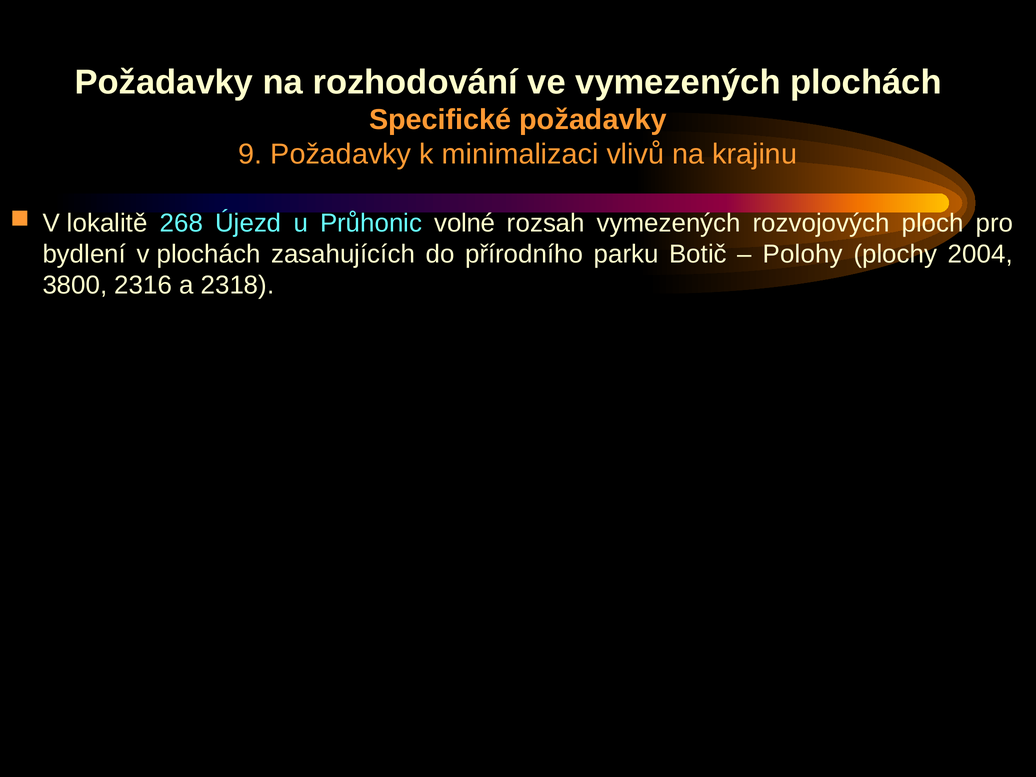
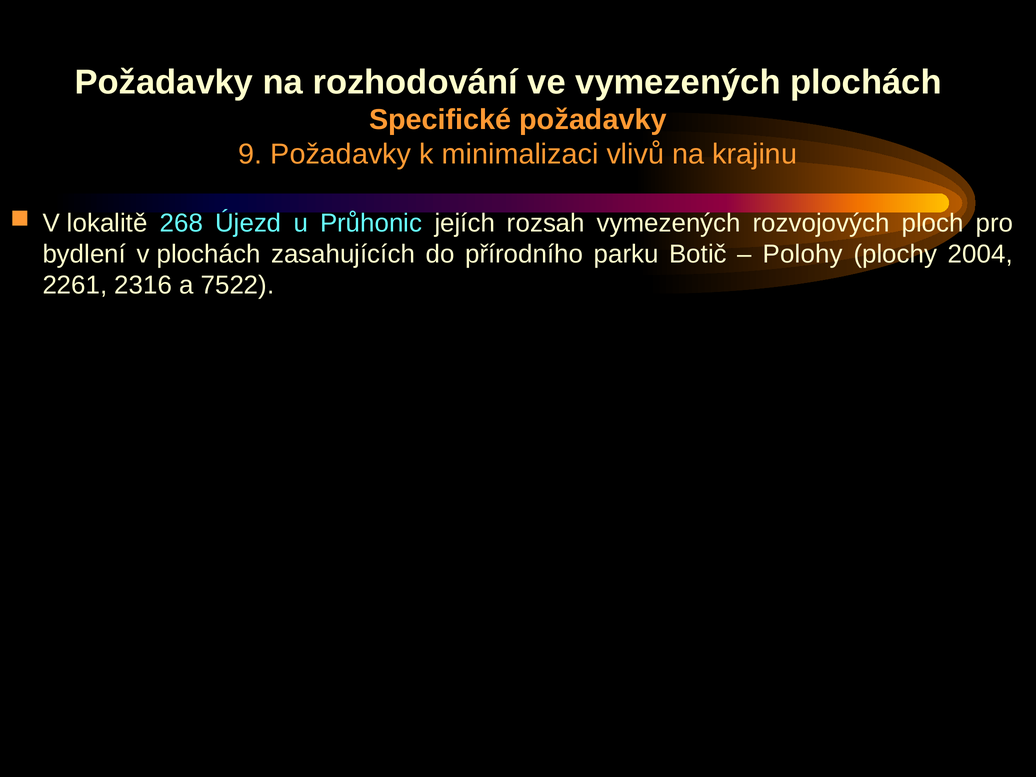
volné: volné -> jejích
3800: 3800 -> 2261
2318: 2318 -> 7522
